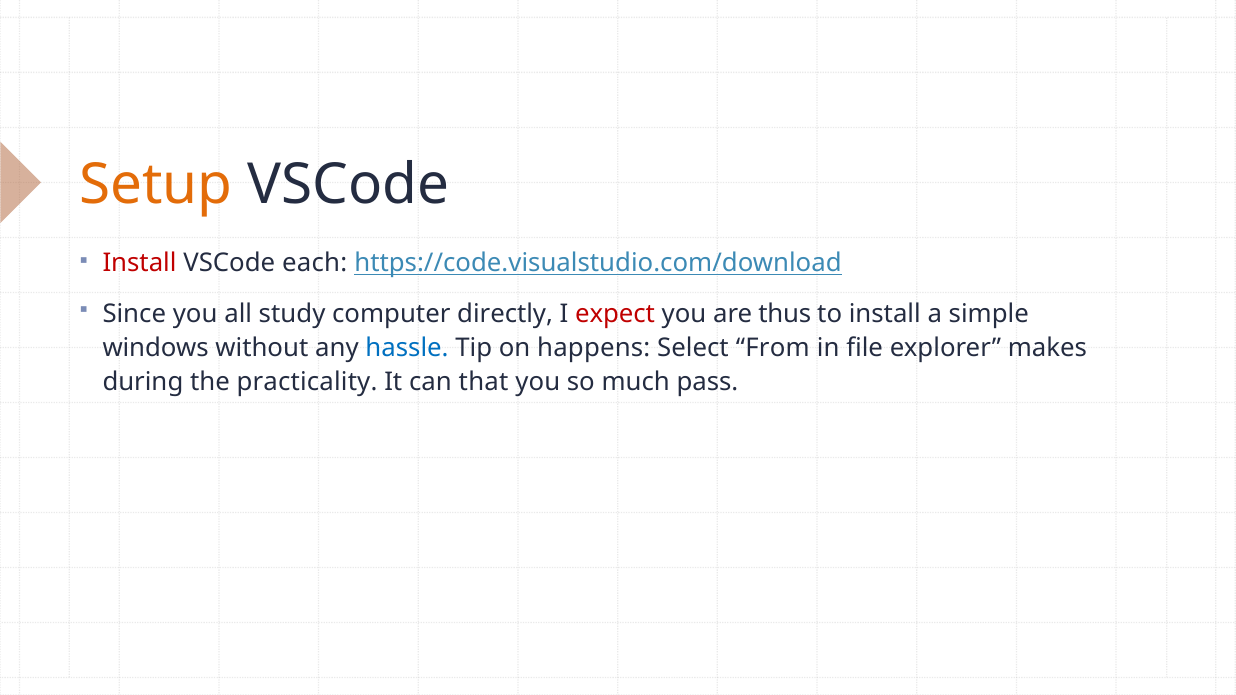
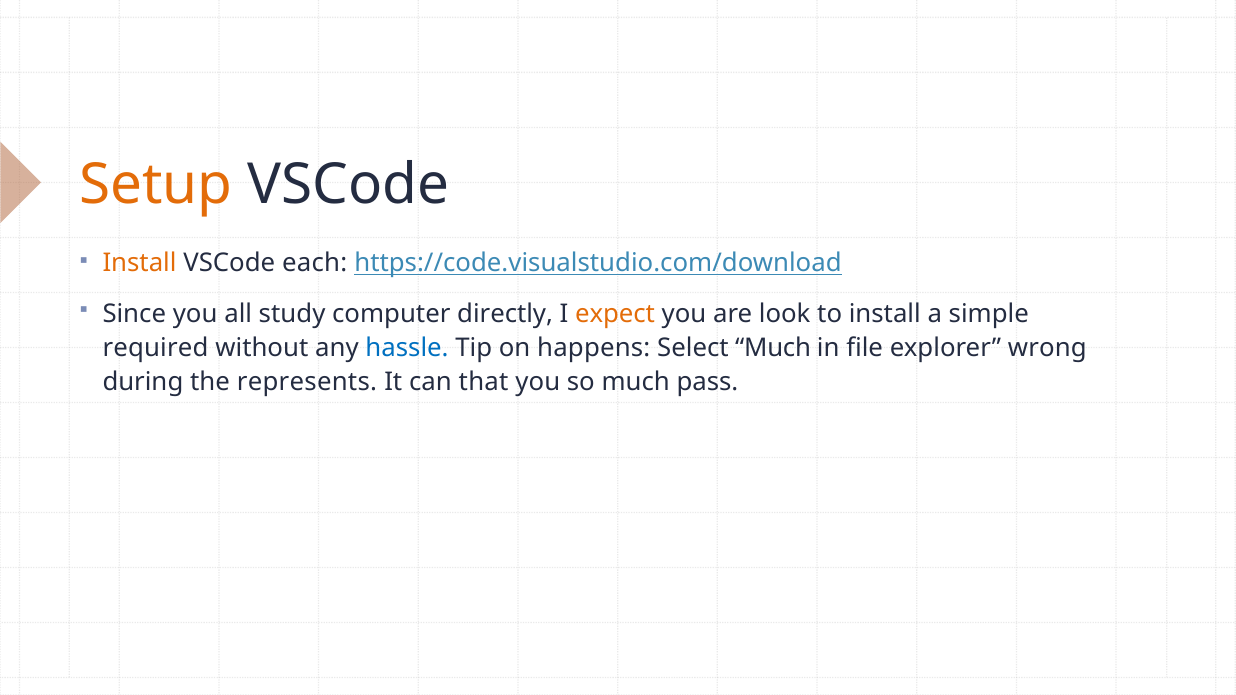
Install at (140, 263) colour: red -> orange
expect colour: red -> orange
thus: thus -> look
windows: windows -> required
Select From: From -> Much
makes: makes -> wrong
practicality: practicality -> represents
